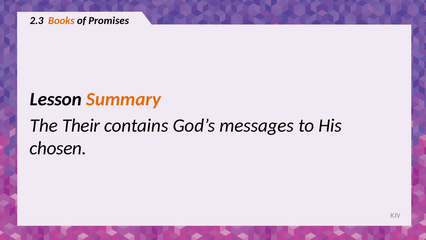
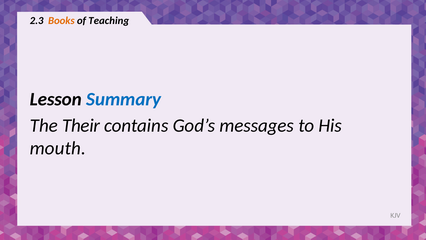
Promises: Promises -> Teaching
Summary colour: orange -> blue
chosen: chosen -> mouth
